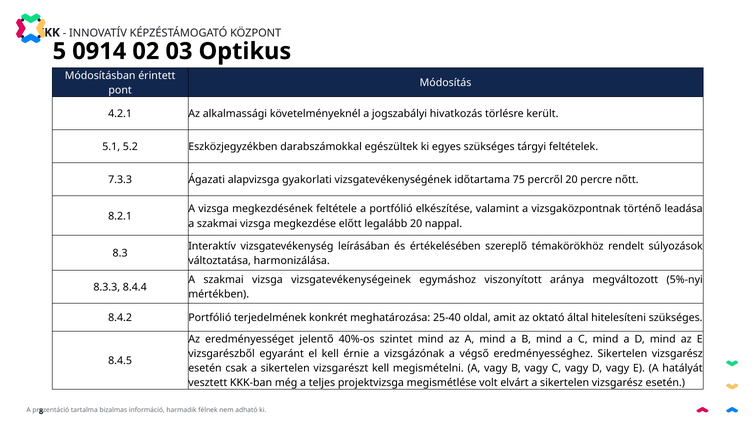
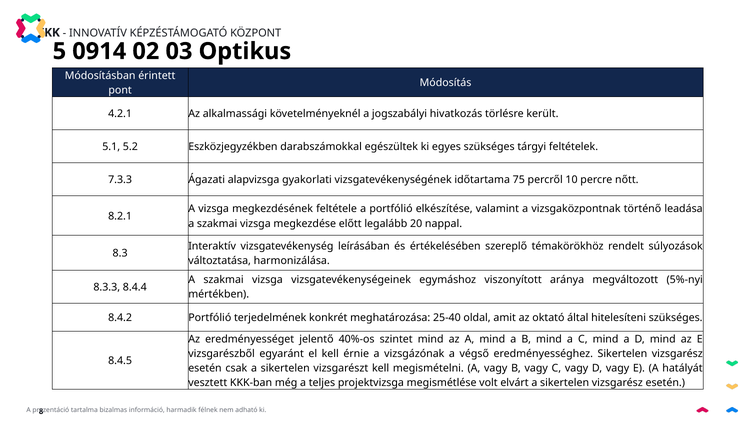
percről 20: 20 -> 10
